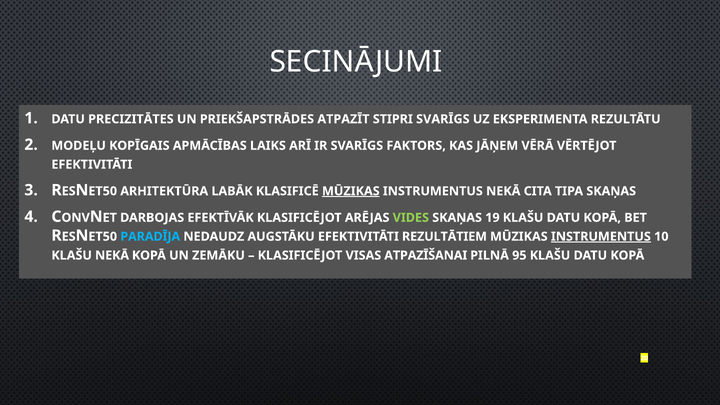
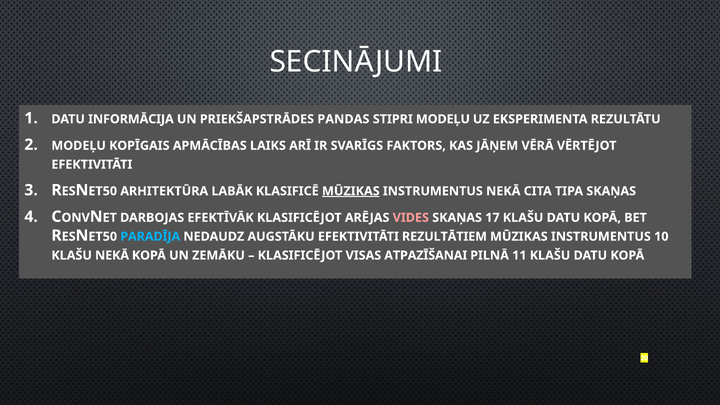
PRECIZITĀTES: PRECIZITĀTES -> INFORMĀCIJA
ATPAZĪT: ATPAZĪT -> PANDAS
STIPRI SVARĪGS: SVARĪGS -> MODEĻU
VIDES colour: light green -> pink
19: 19 -> 17
INSTRUMENTUS at (601, 237) underline: present -> none
95: 95 -> 11
